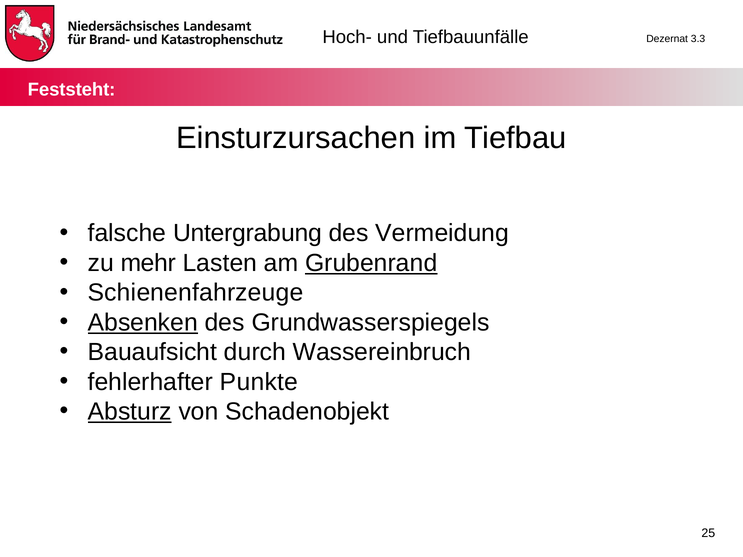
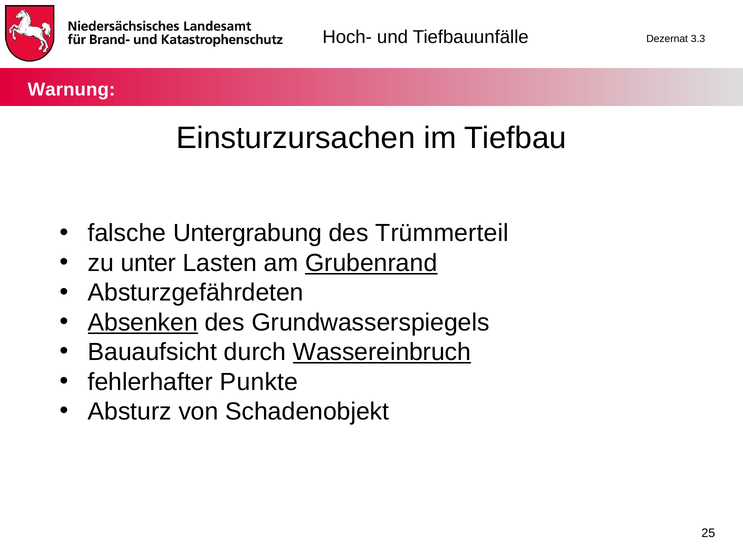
Feststeht: Feststeht -> Warnung
Vermeidung: Vermeidung -> Trümmerteil
mehr: mehr -> unter
Schienenfahrzeuge: Schienenfahrzeuge -> Absturzgefährdeten
Wassereinbruch underline: none -> present
Absturz underline: present -> none
